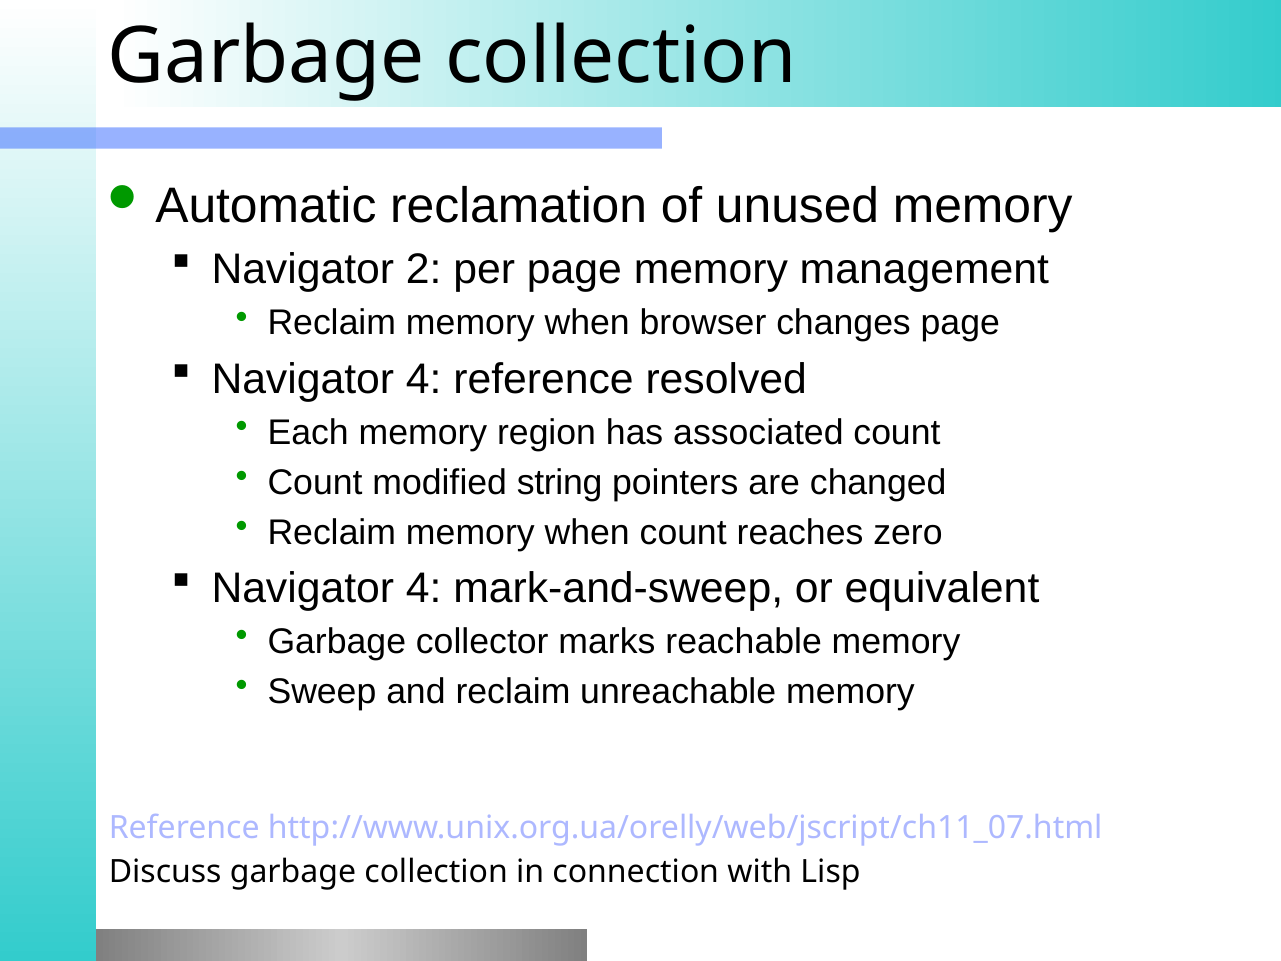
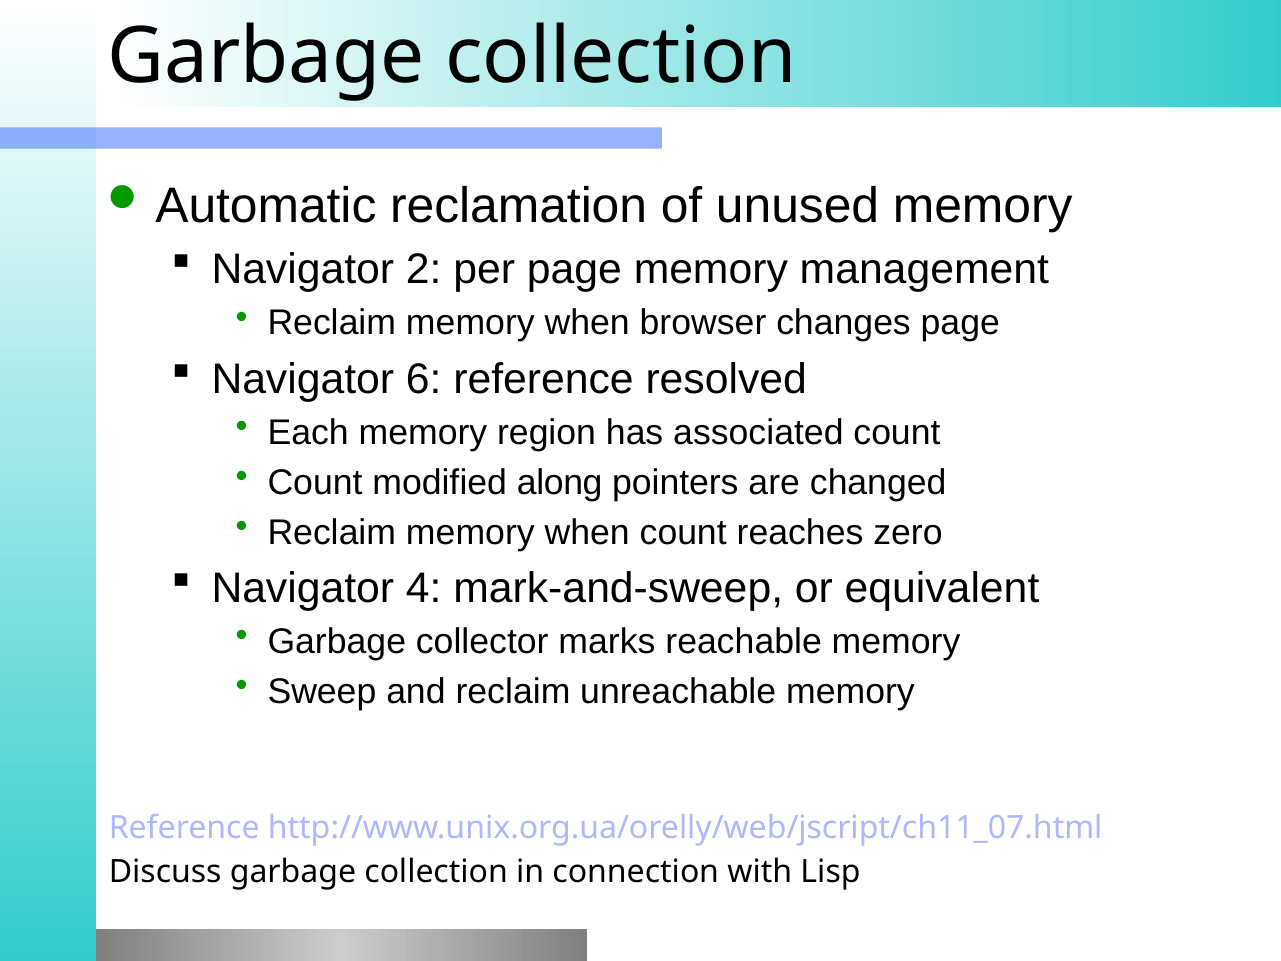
4 at (424, 379): 4 -> 6
string: string -> along
